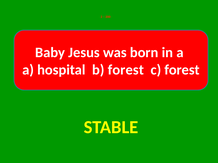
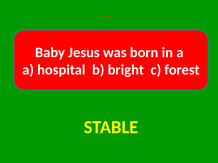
b forest: forest -> bright
